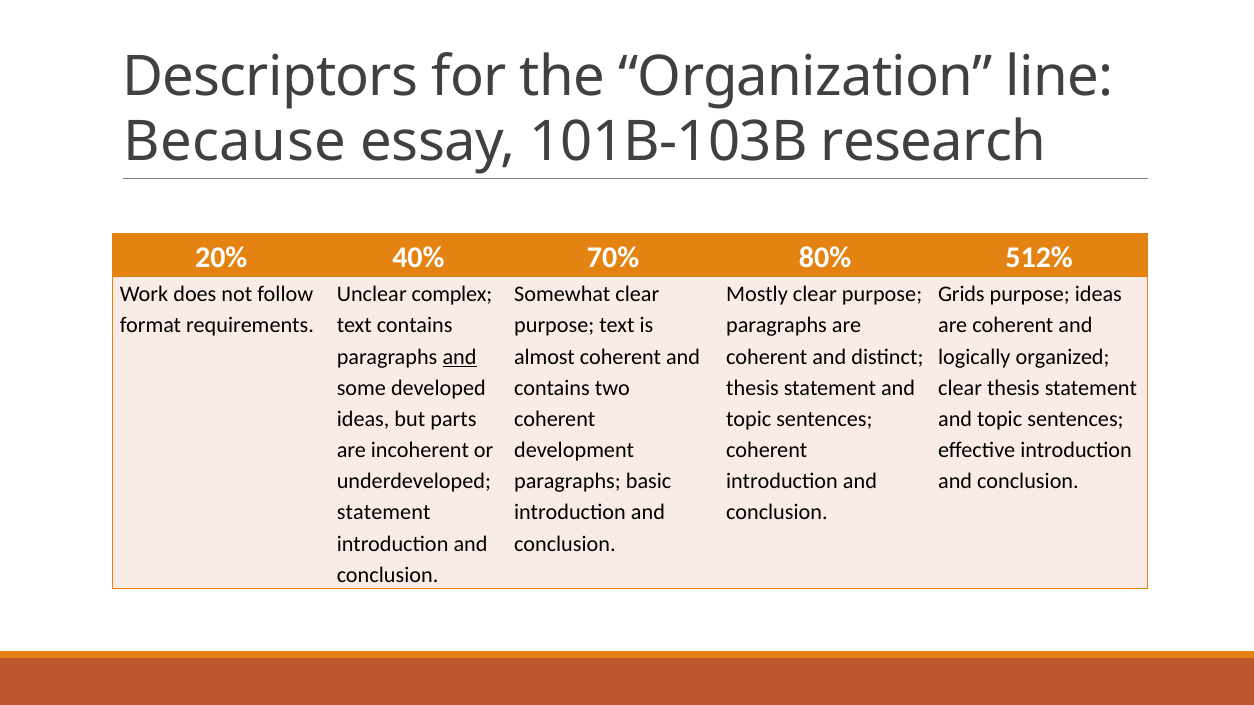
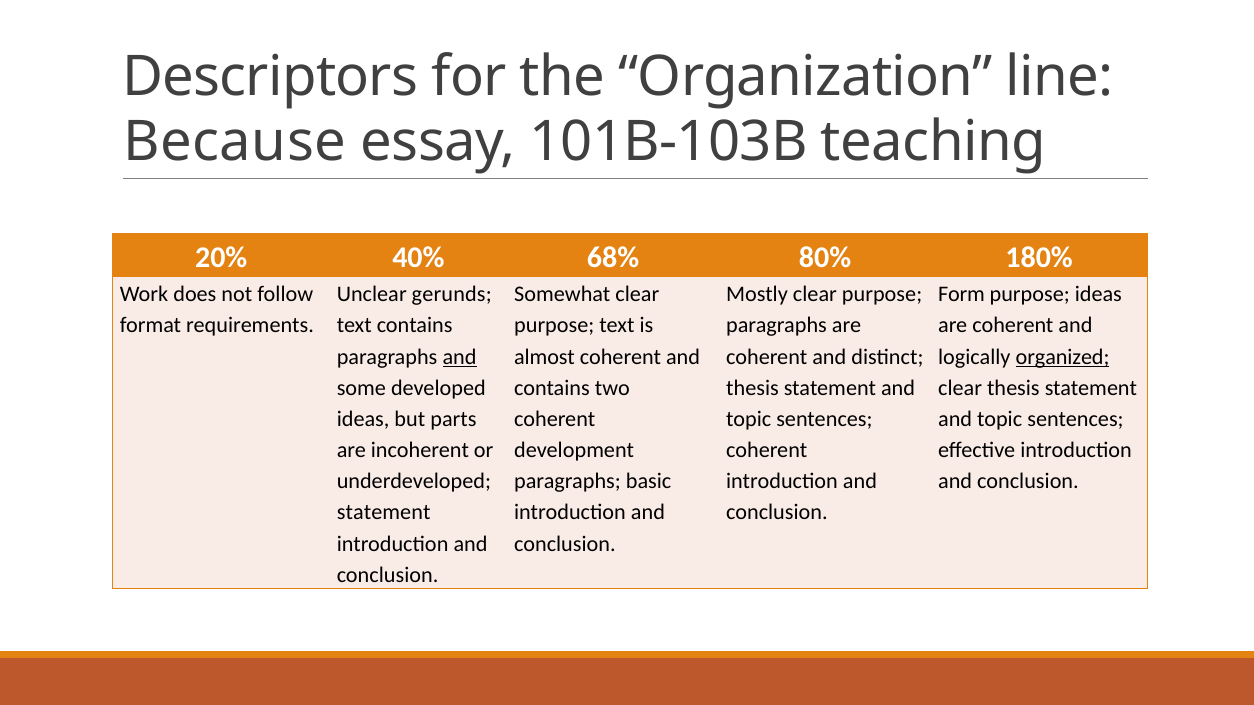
research: research -> teaching
70%: 70% -> 68%
512%: 512% -> 180%
complex: complex -> gerunds
Grids: Grids -> Form
organized underline: none -> present
